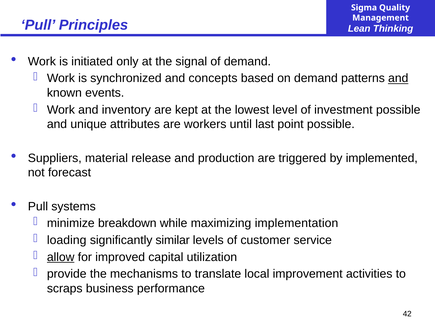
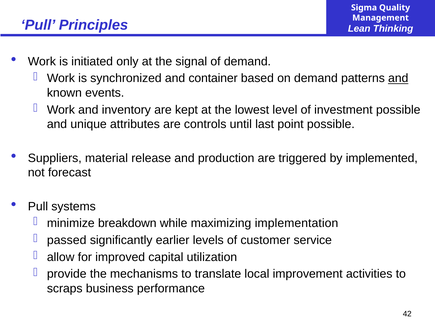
concepts: concepts -> container
workers: workers -> controls
loading: loading -> passed
similar: similar -> earlier
allow underline: present -> none
